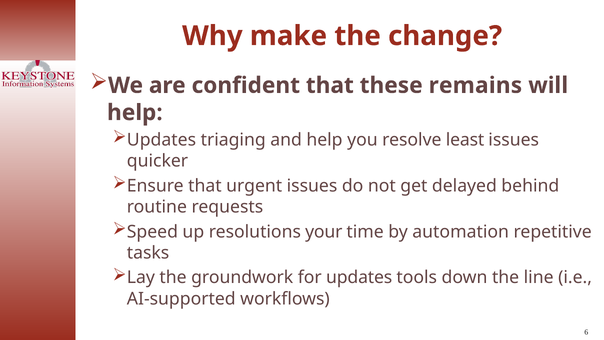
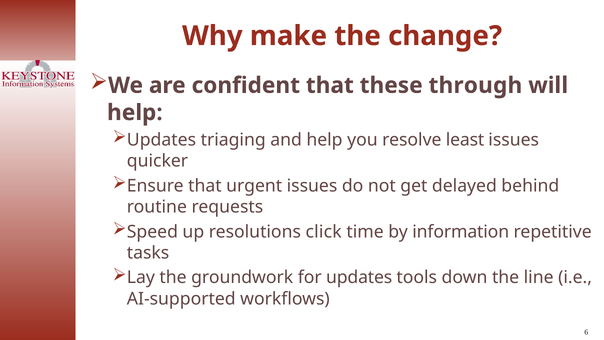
remains: remains -> through
your: your -> click
automation: automation -> information
